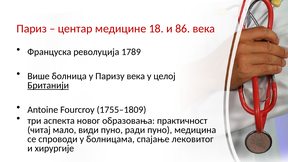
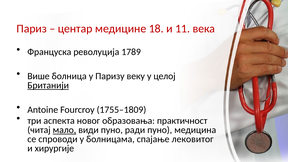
86: 86 -> 11
Паризу века: века -> веку
мало underline: none -> present
